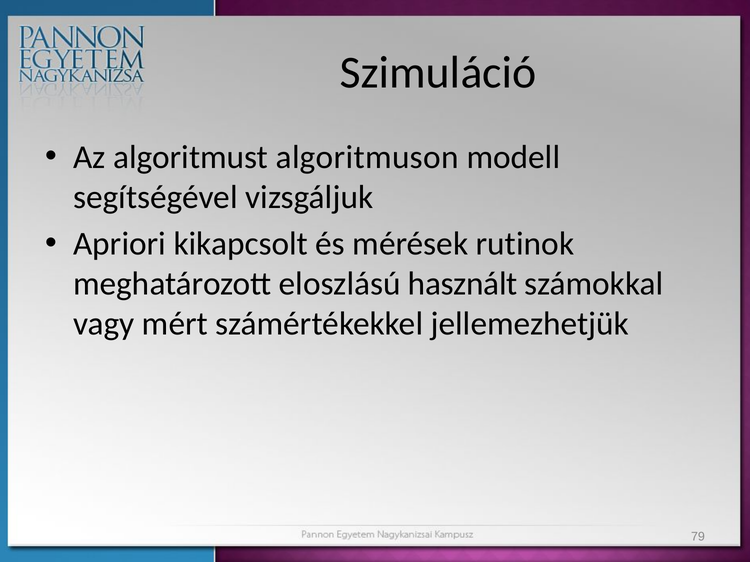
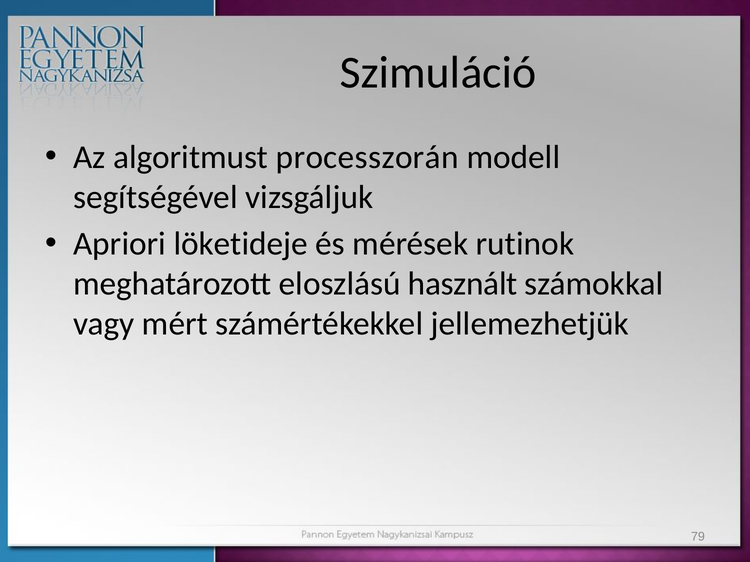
algoritmuson: algoritmuson -> processzorán
kikapcsolt: kikapcsolt -> löketideje
